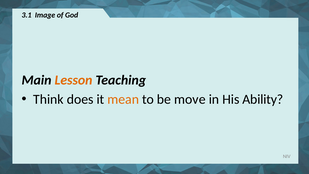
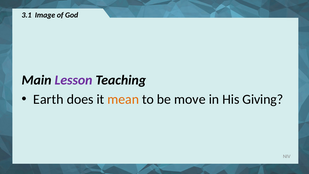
Lesson colour: orange -> purple
Think: Think -> Earth
Ability: Ability -> Giving
